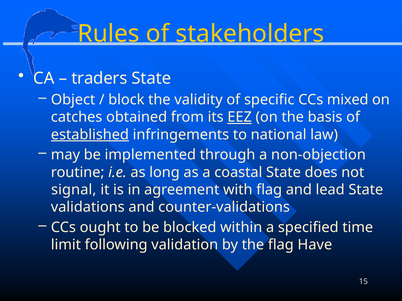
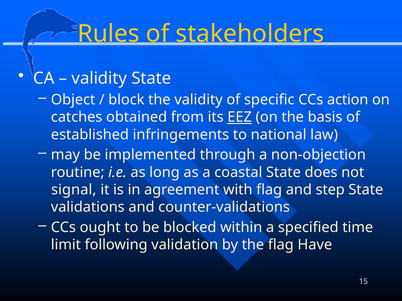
traders at (99, 78): traders -> validity
mixed: mixed -> action
established underline: present -> none
lead: lead -> step
